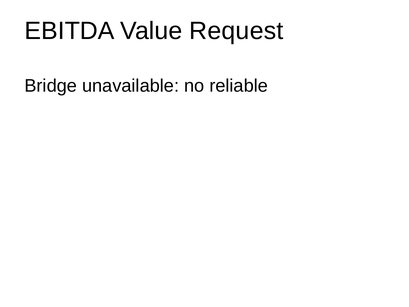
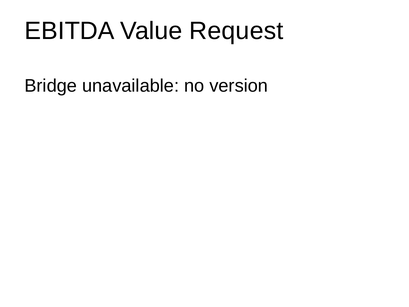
reliable: reliable -> version
